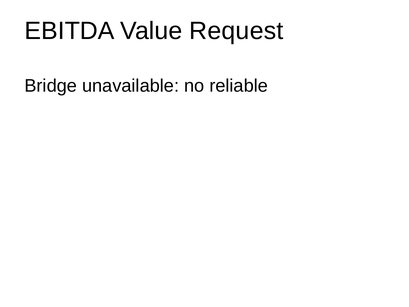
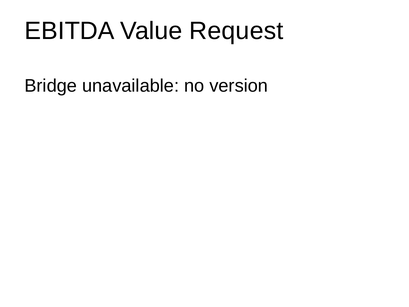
reliable: reliable -> version
